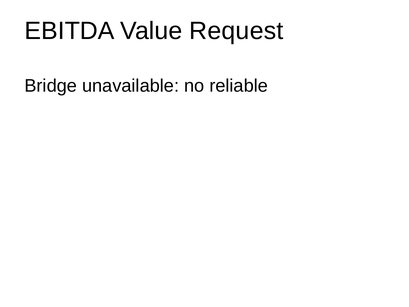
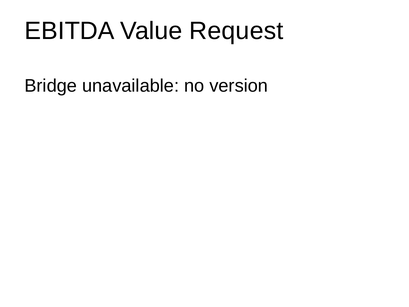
reliable: reliable -> version
